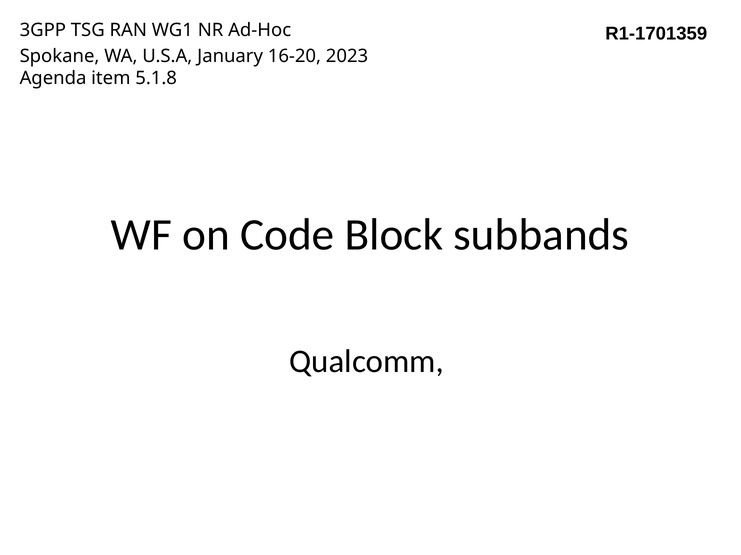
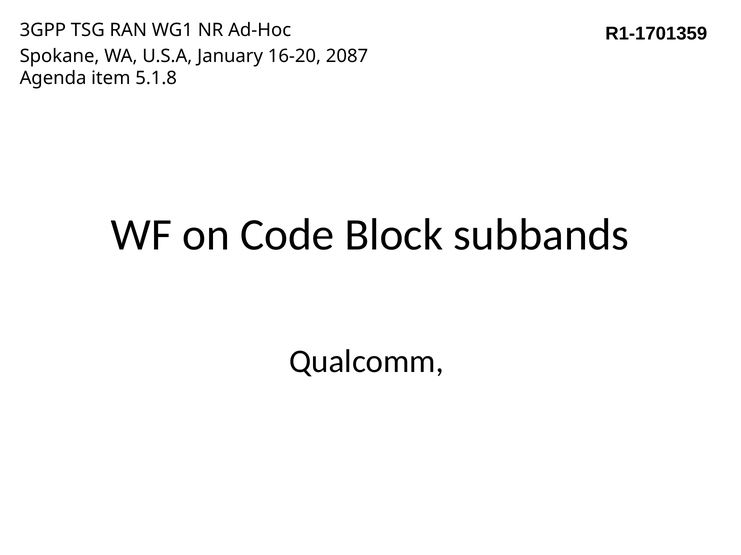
2023: 2023 -> 2087
